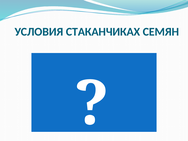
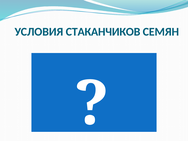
СТАКАНЧИКАХ: СТАКАНЧИКАХ -> СТАКАНЧИКОВ
